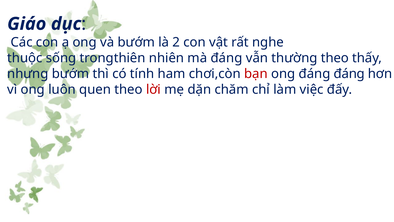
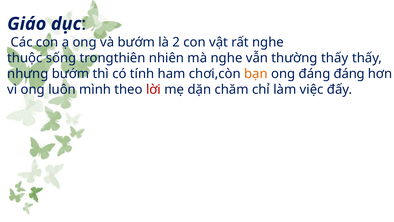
mà đáng: đáng -> nghe
thường theo: theo -> thấy
bạn colour: red -> orange
quen: quen -> mình
